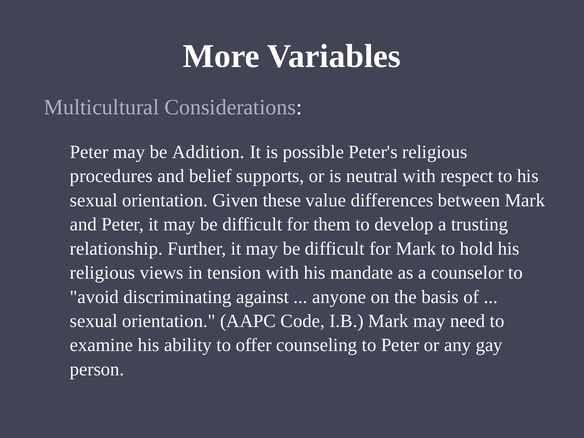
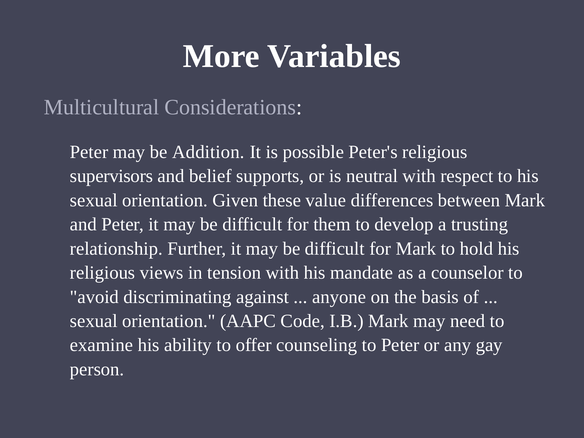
procedures: procedures -> supervisors
